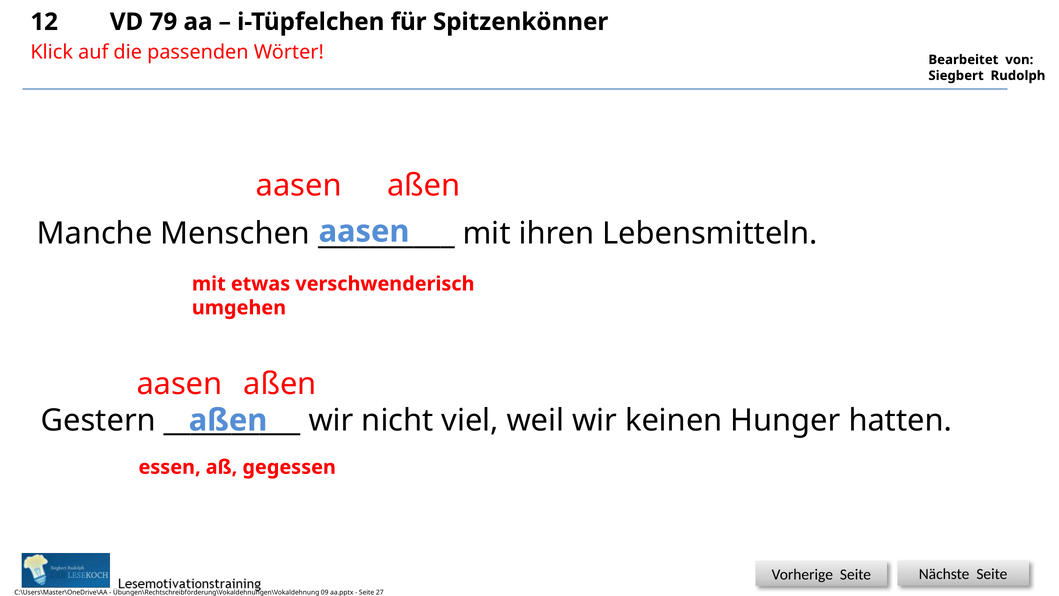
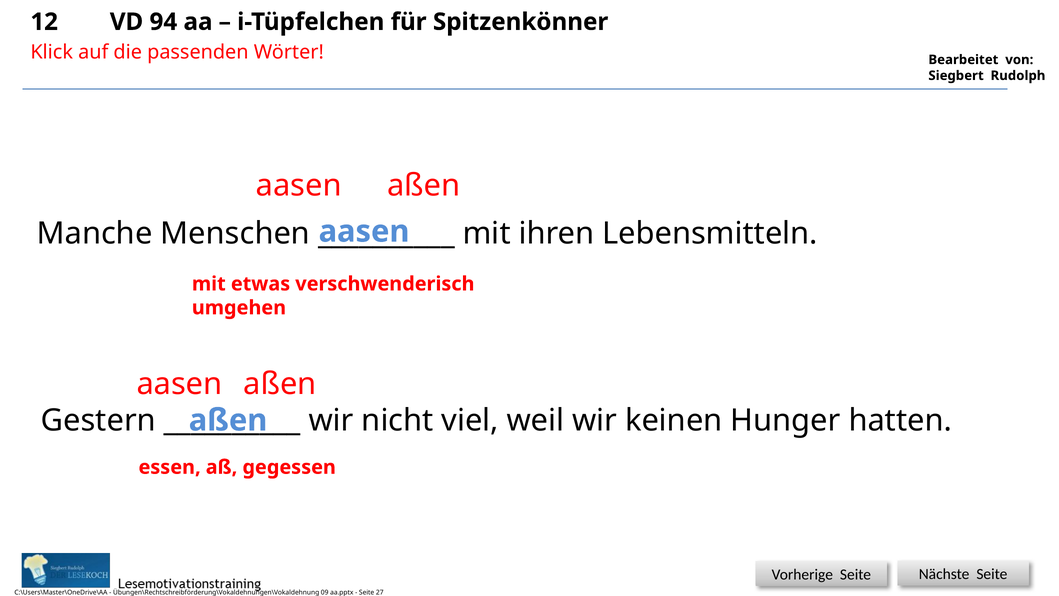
79: 79 -> 94
